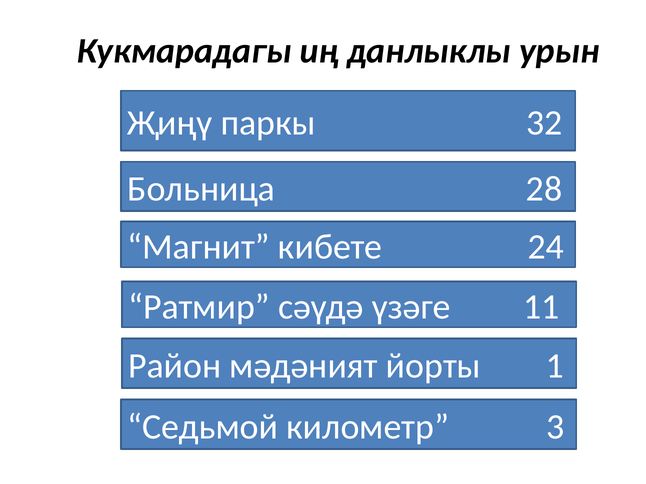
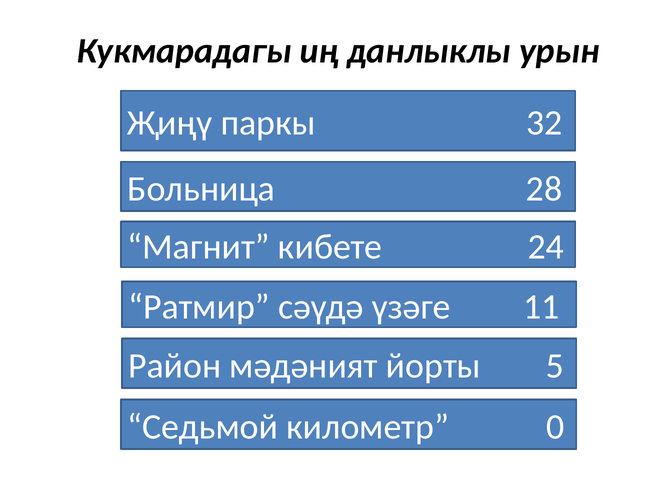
1: 1 -> 5
3: 3 -> 0
